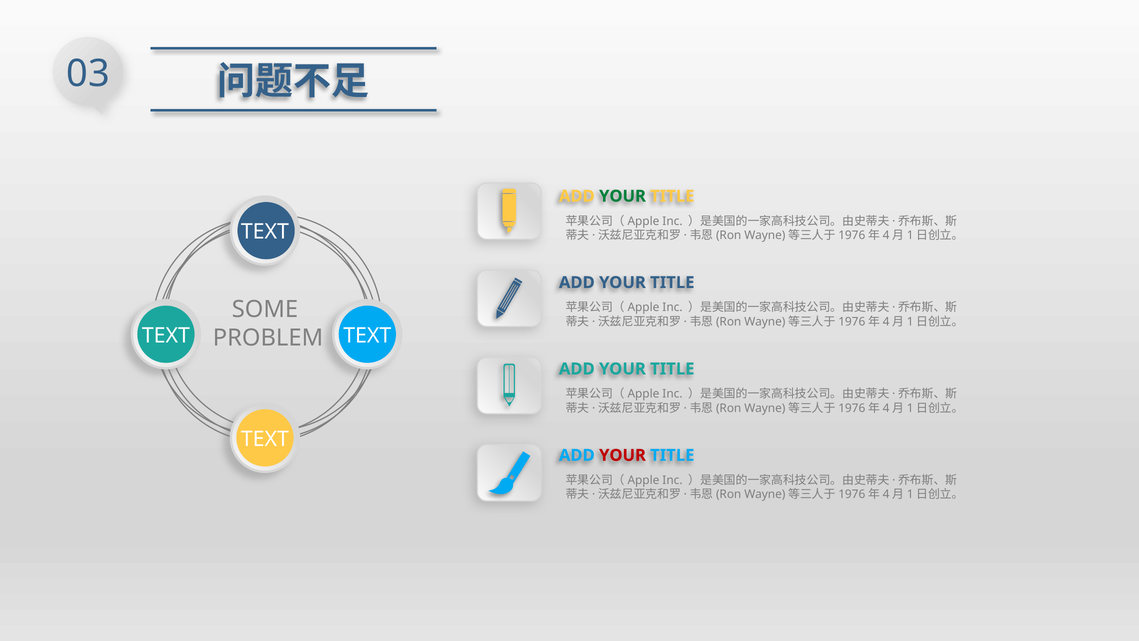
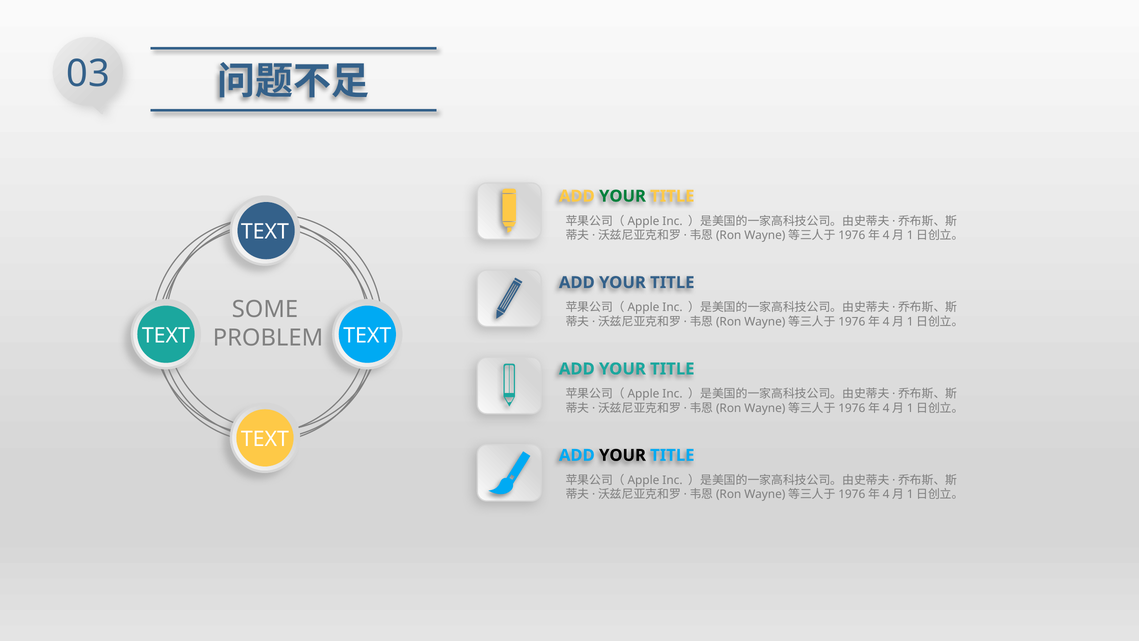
YOUR at (622, 455) colour: red -> black
